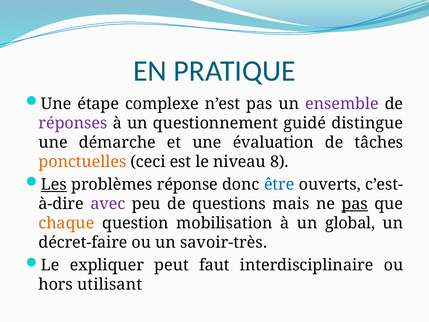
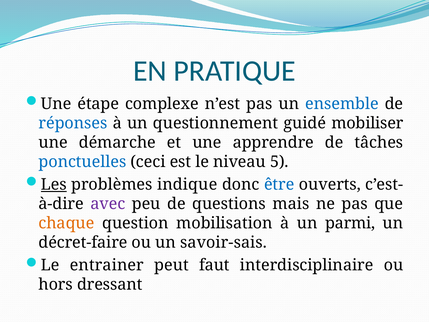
ensemble colour: purple -> blue
réponses colour: purple -> blue
distingue: distingue -> mobiliser
évaluation: évaluation -> apprendre
ponctuelles colour: orange -> blue
8: 8 -> 5
réponse: réponse -> indique
pas at (355, 204) underline: present -> none
global: global -> parmi
savoir-très: savoir-très -> savoir-sais
expliquer: expliquer -> entrainer
utilisant: utilisant -> dressant
